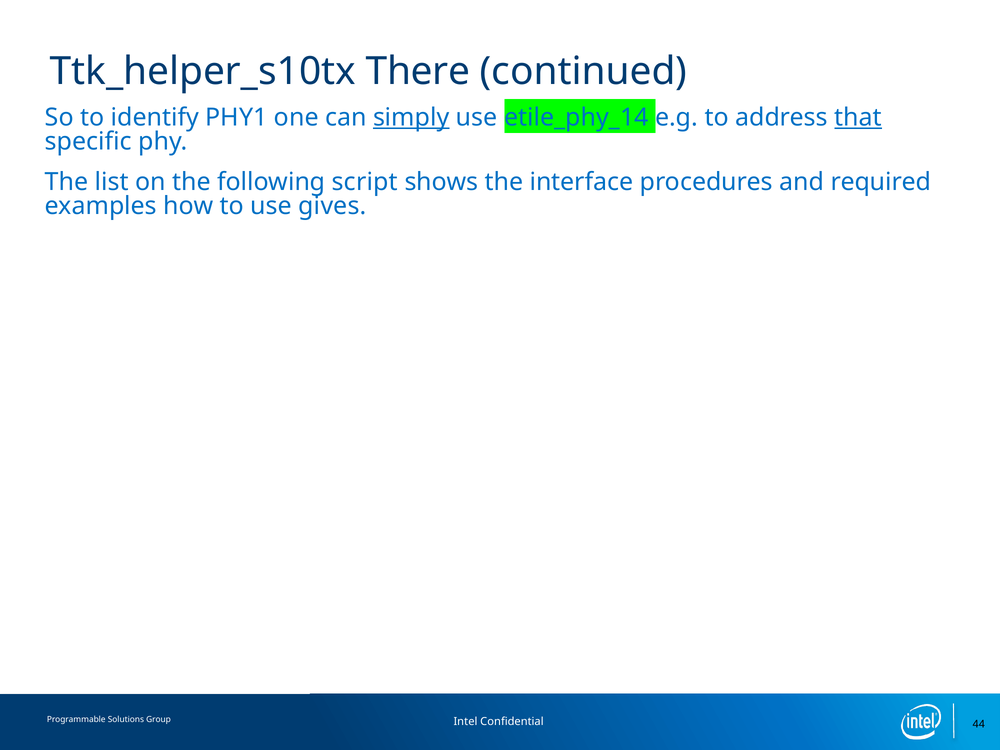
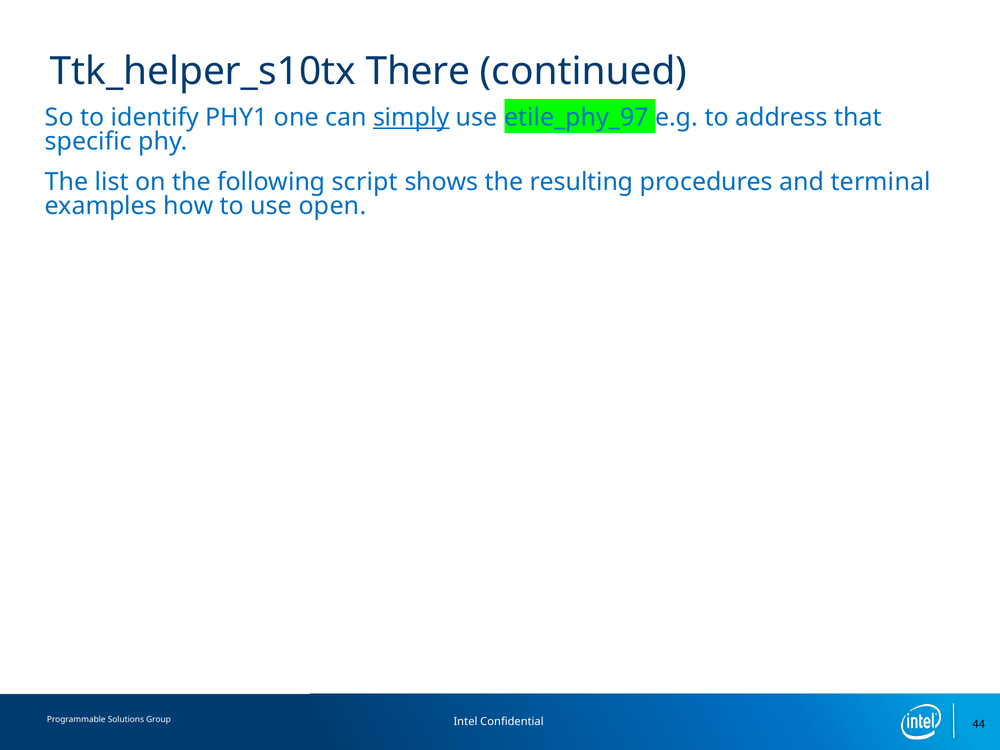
etile_phy_14: etile_phy_14 -> etile_phy_97
that underline: present -> none
interface: interface -> resulting
required: required -> terminal
gives: gives -> open
